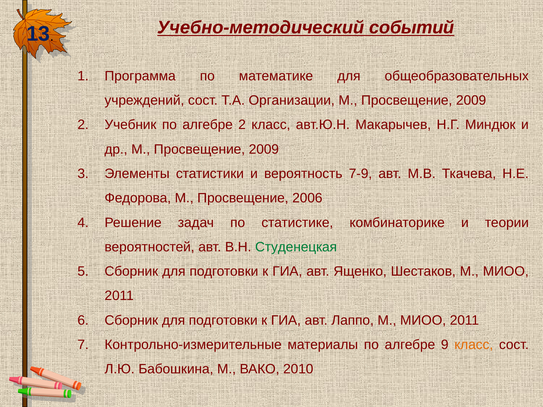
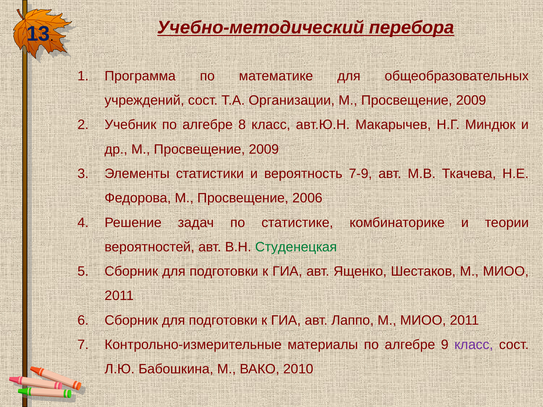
событий: событий -> перебора
алгебре 2: 2 -> 8
класс at (474, 345) colour: orange -> purple
